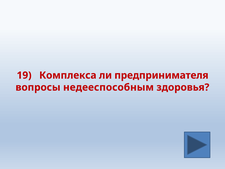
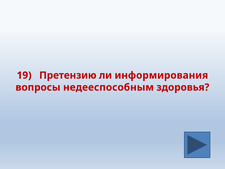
Комплекса: Комплекса -> Претензию
предпринимателя: предпринимателя -> информирования
